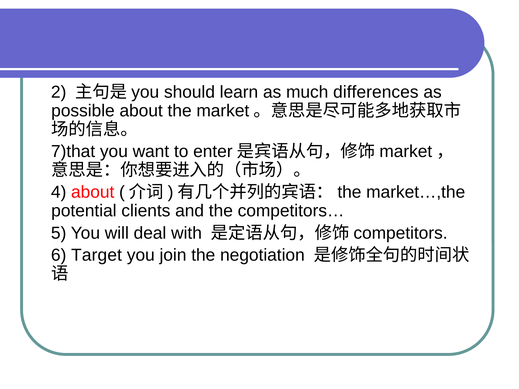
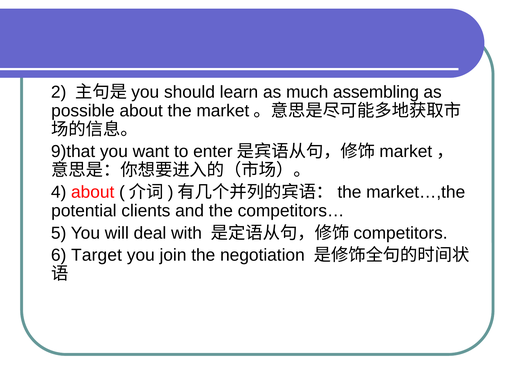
differences: differences -> assembling
7)that: 7)that -> 9)that
